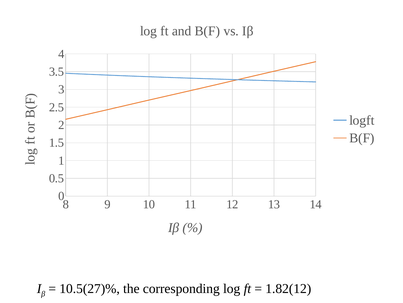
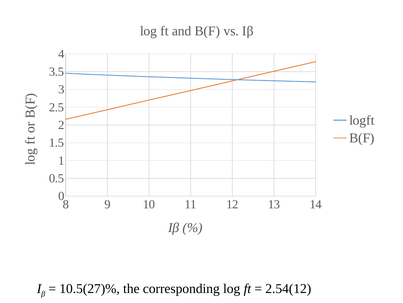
1.82(12: 1.82(12 -> 2.54(12
